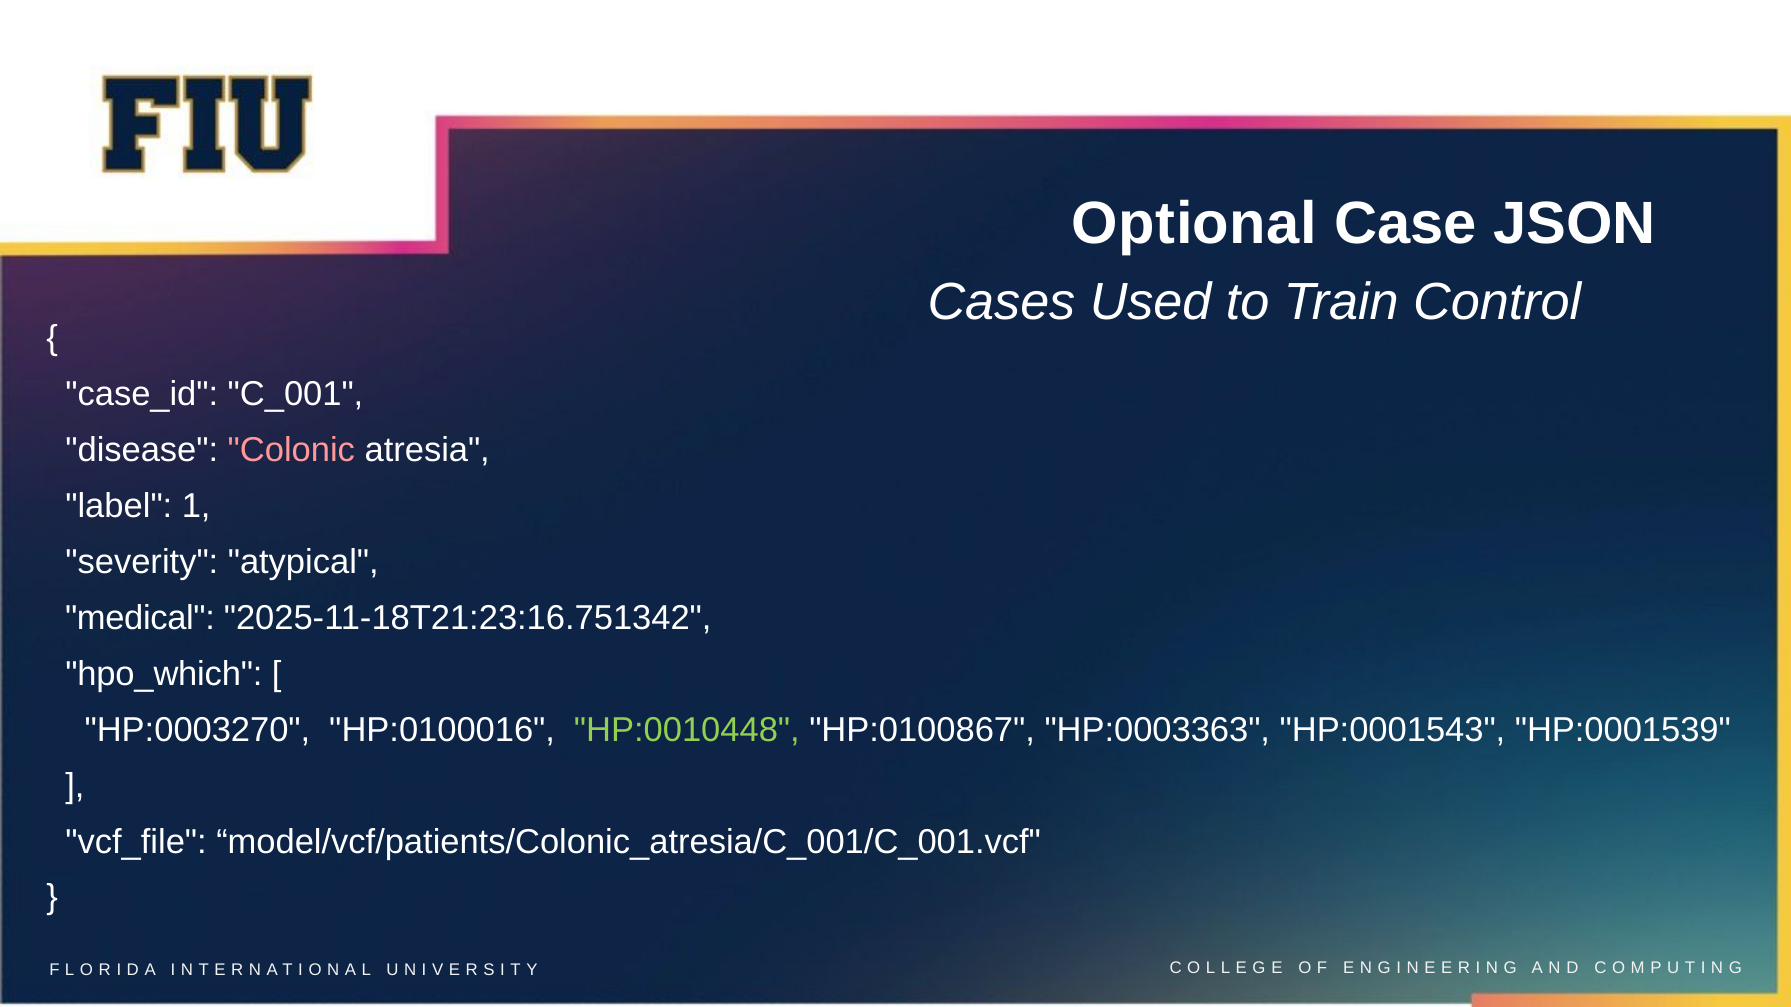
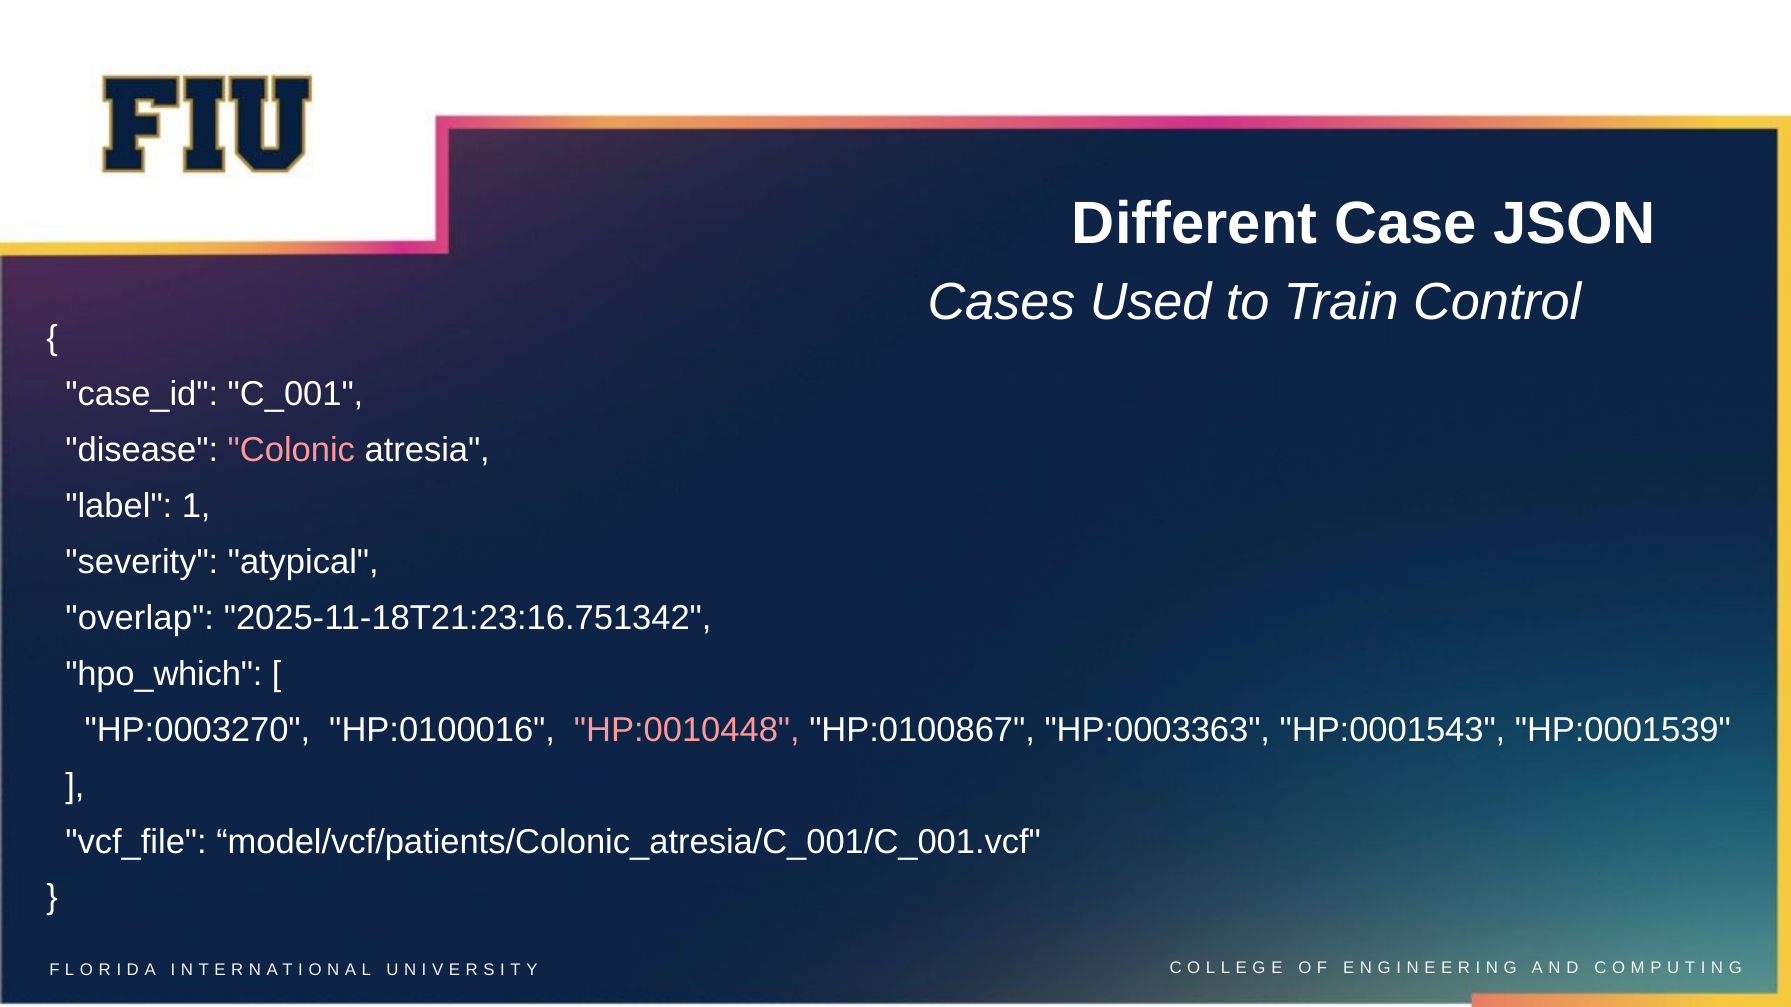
Optional: Optional -> Different
medical: medical -> overlap
HP:0010448 colour: light green -> pink
